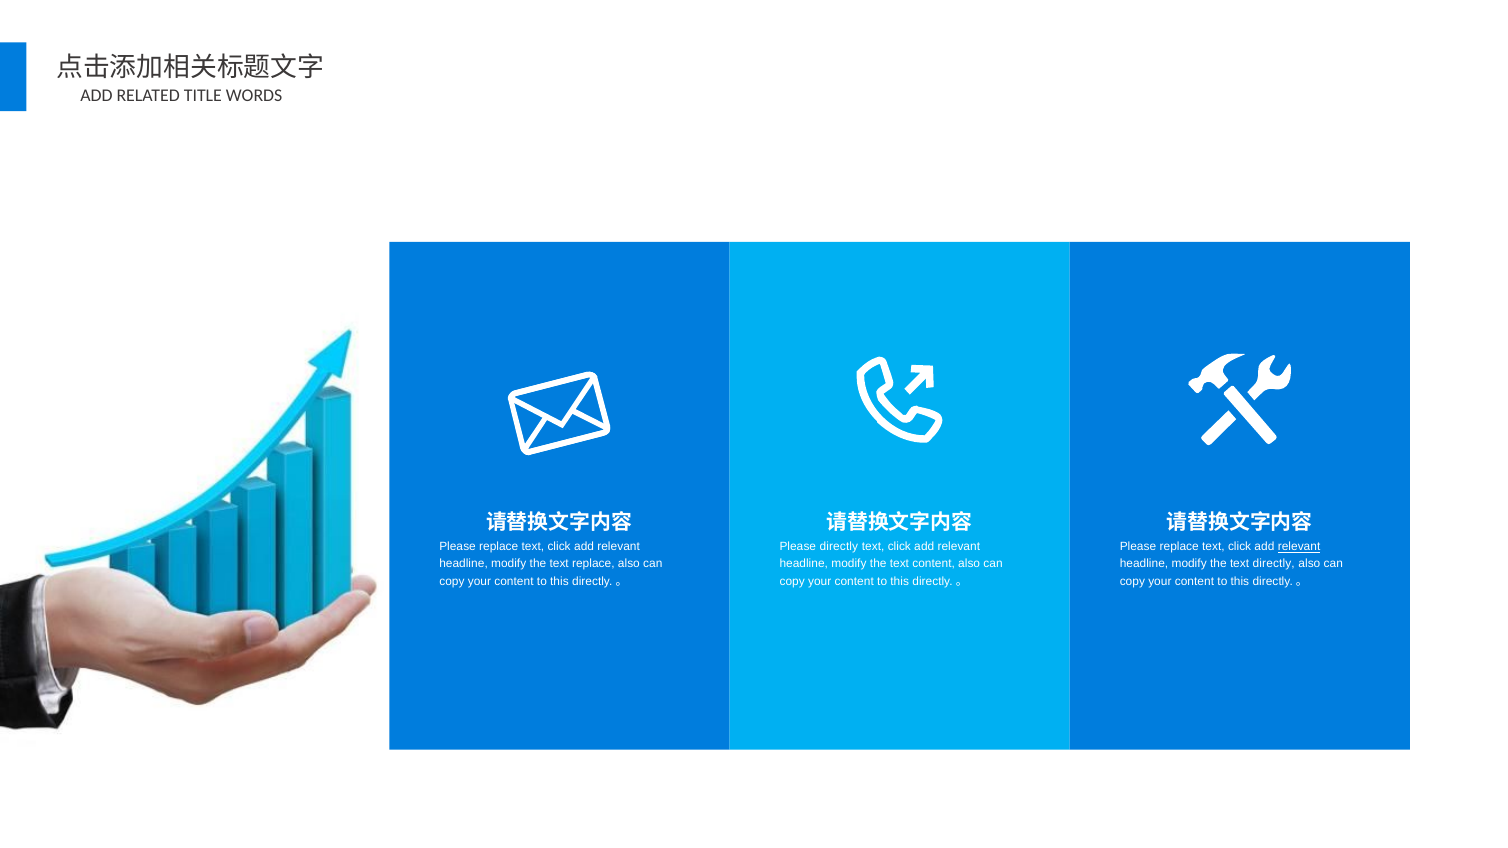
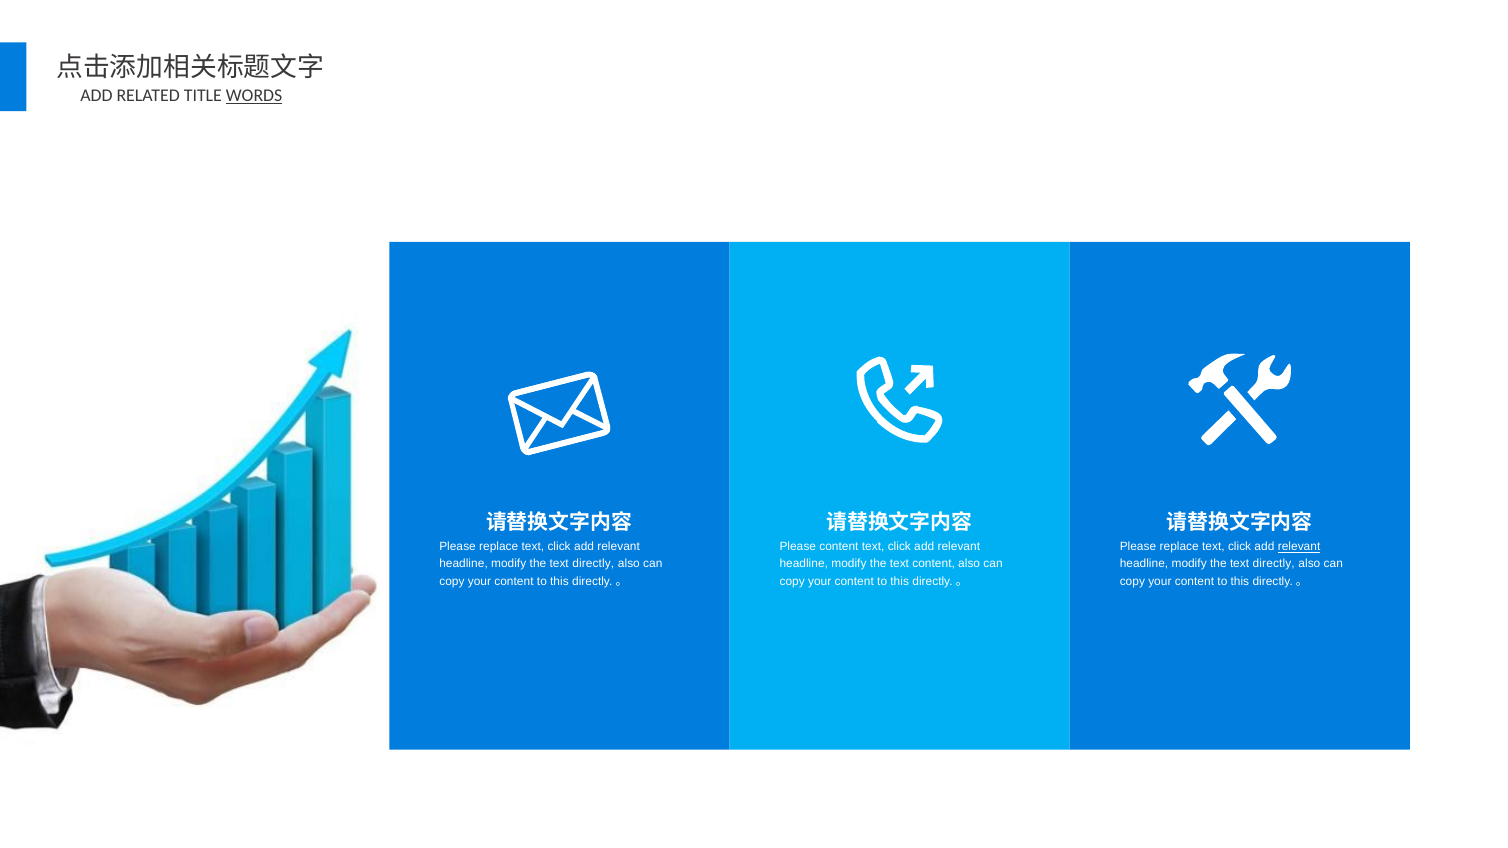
WORDS underline: none -> present
Please directly: directly -> content
replace at (593, 564): replace -> directly
